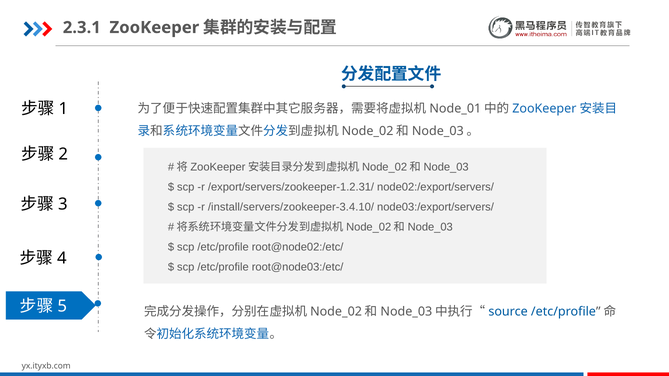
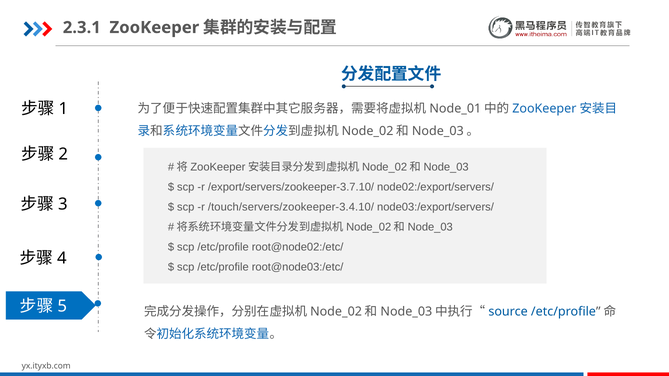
/export/servers/zookeeper-1.2.31/: /export/servers/zookeeper-1.2.31/ -> /export/servers/zookeeper-3.7.10/
/install/servers/zookeeper-3.4.10/: /install/servers/zookeeper-3.4.10/ -> /touch/servers/zookeeper-3.4.10/
